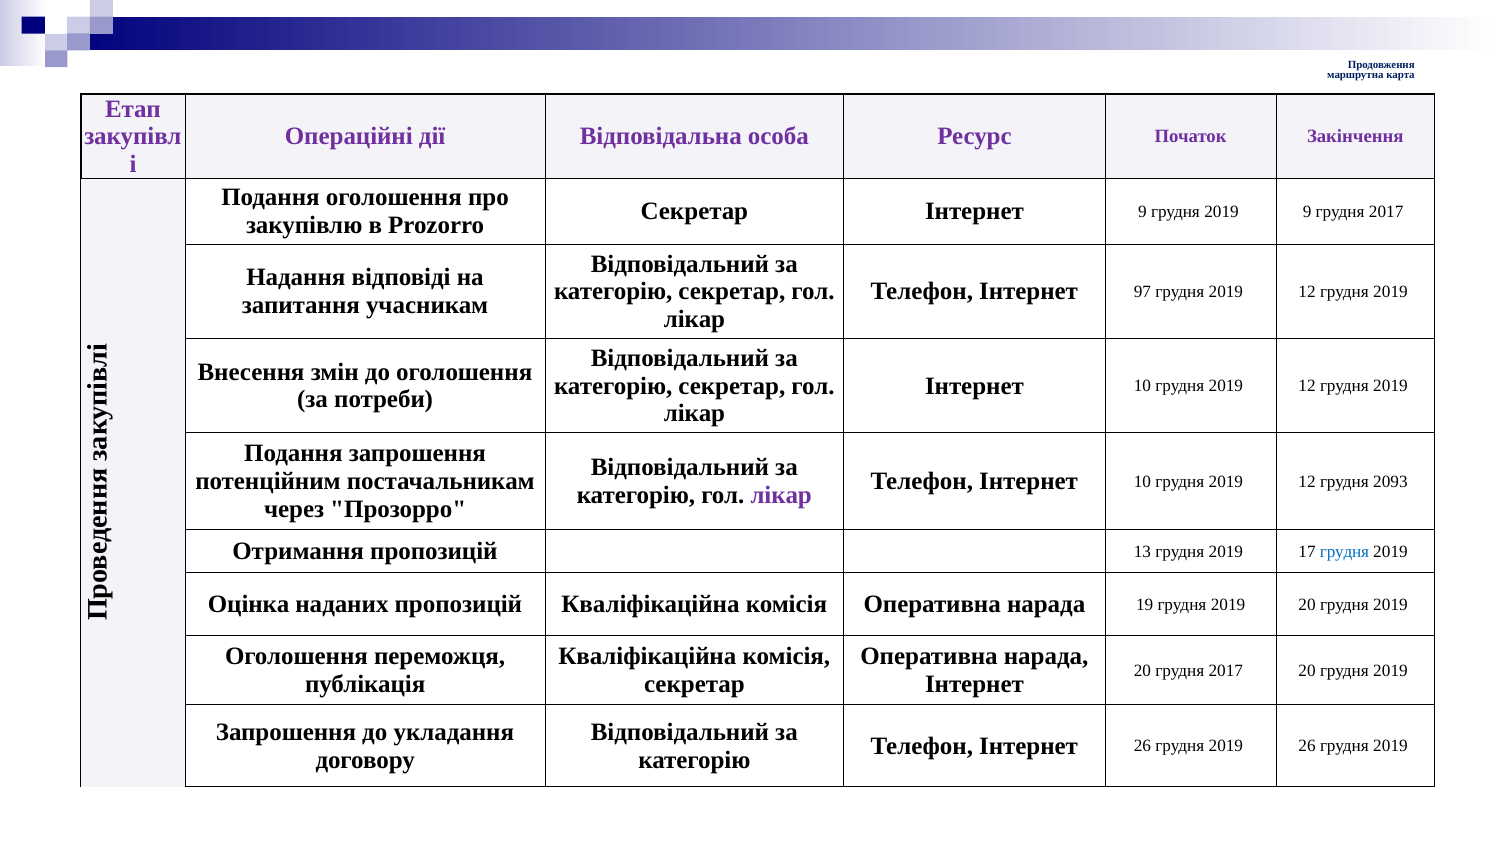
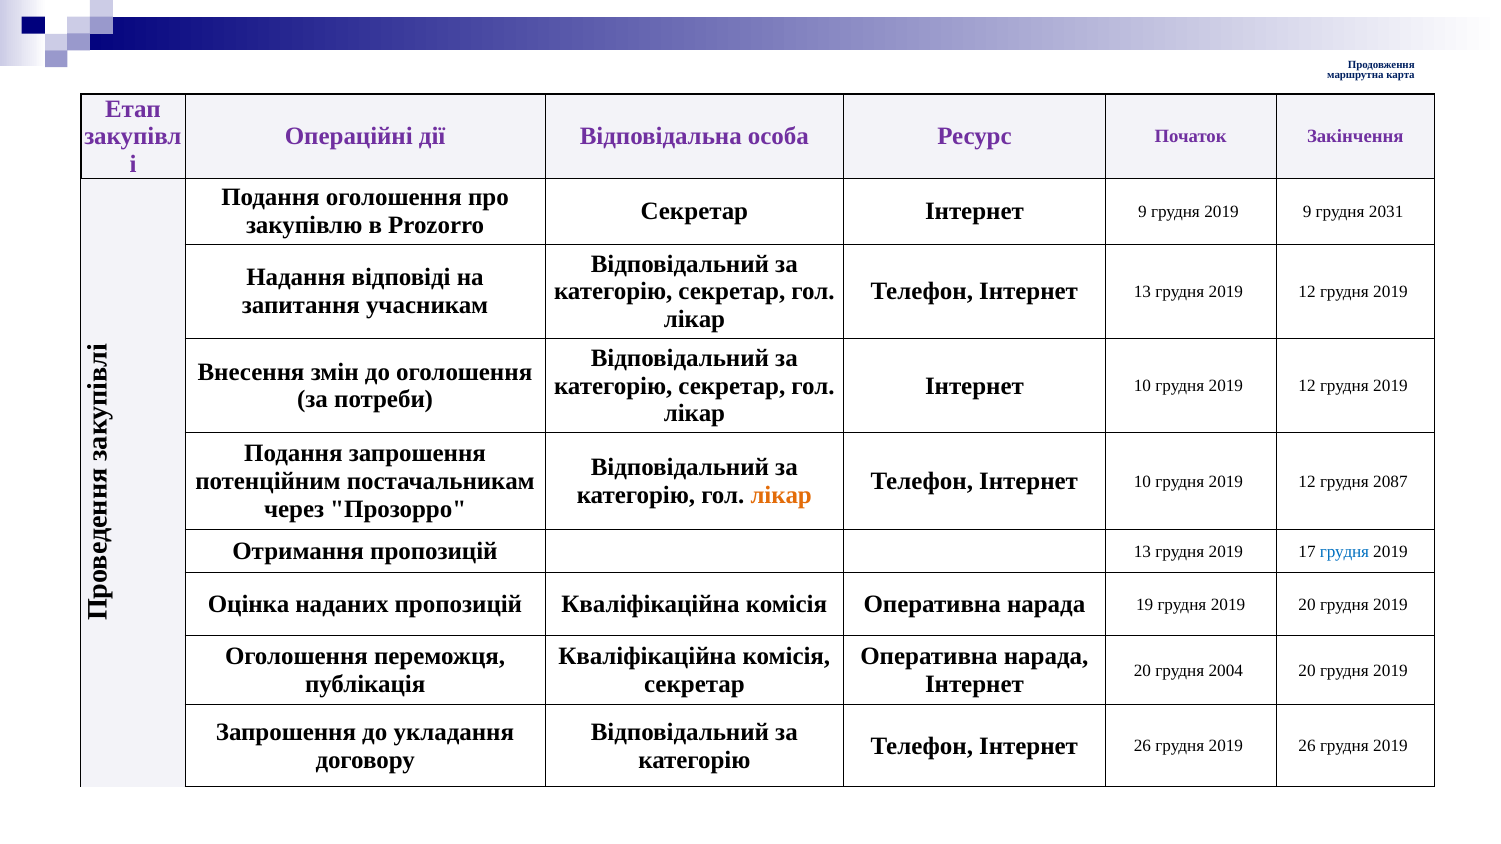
9 грудня 2017: 2017 -> 2031
Інтернет 97: 97 -> 13
2093: 2093 -> 2087
лікар at (781, 495) colour: purple -> orange
20 грудня 2017: 2017 -> 2004
